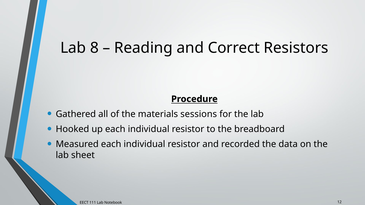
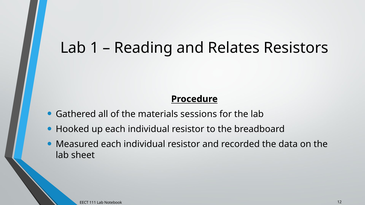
8: 8 -> 1
Correct: Correct -> Relates
